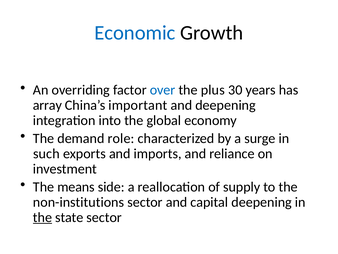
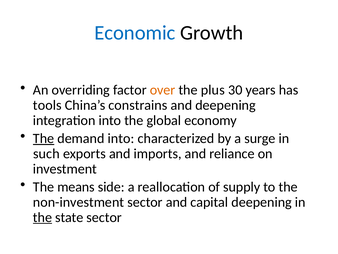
over colour: blue -> orange
array: array -> tools
important: important -> constrains
The at (44, 138) underline: none -> present
demand role: role -> into
non-institutions: non-institutions -> non-investment
